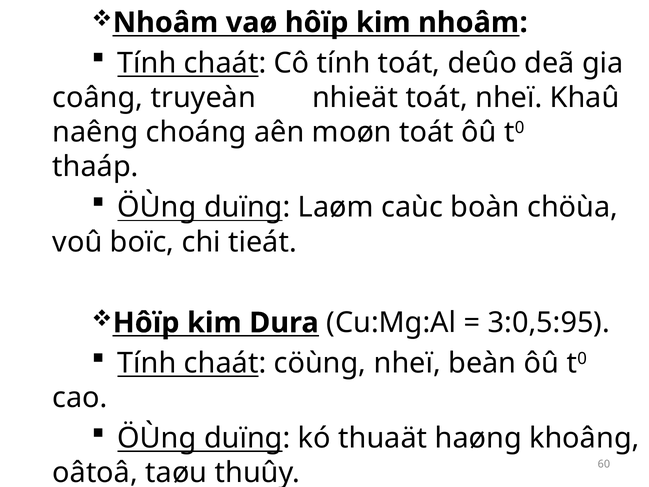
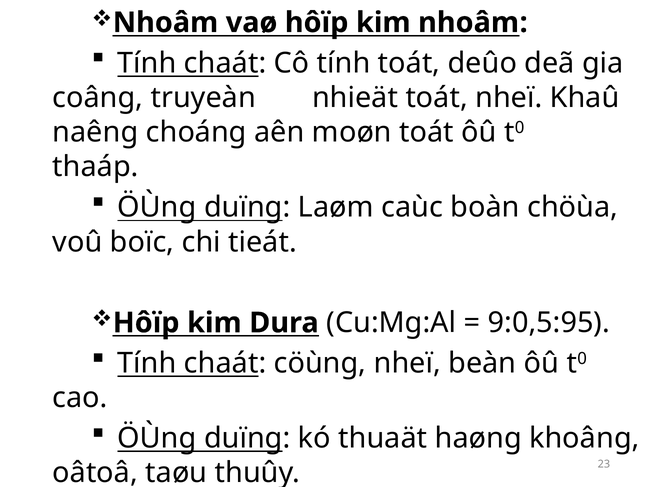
3:0,5:95: 3:0,5:95 -> 9:0,5:95
60: 60 -> 23
